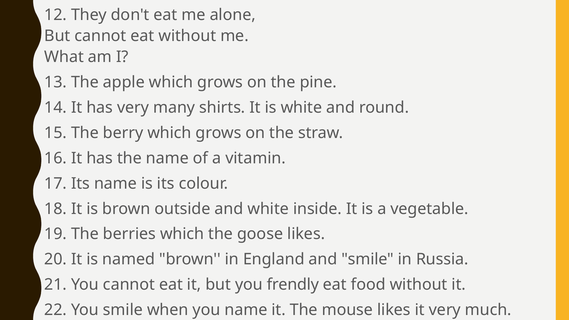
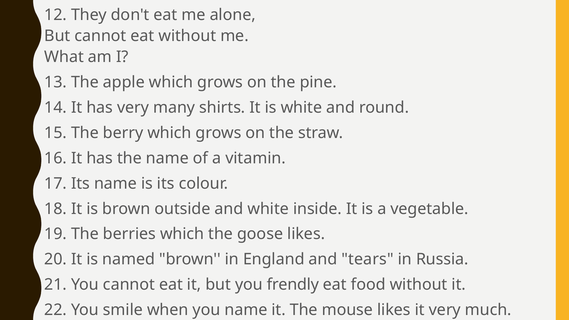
and smile: smile -> tears
